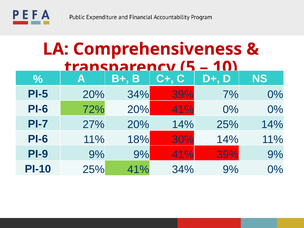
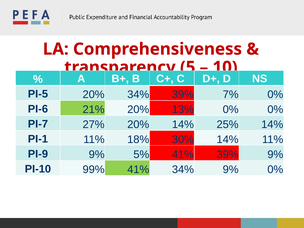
72%: 72% -> 21%
20% 41%: 41% -> 13%
PI-6 at (38, 139): PI-6 -> PI-1
9% 9%: 9% -> 5%
PI-10 25%: 25% -> 99%
